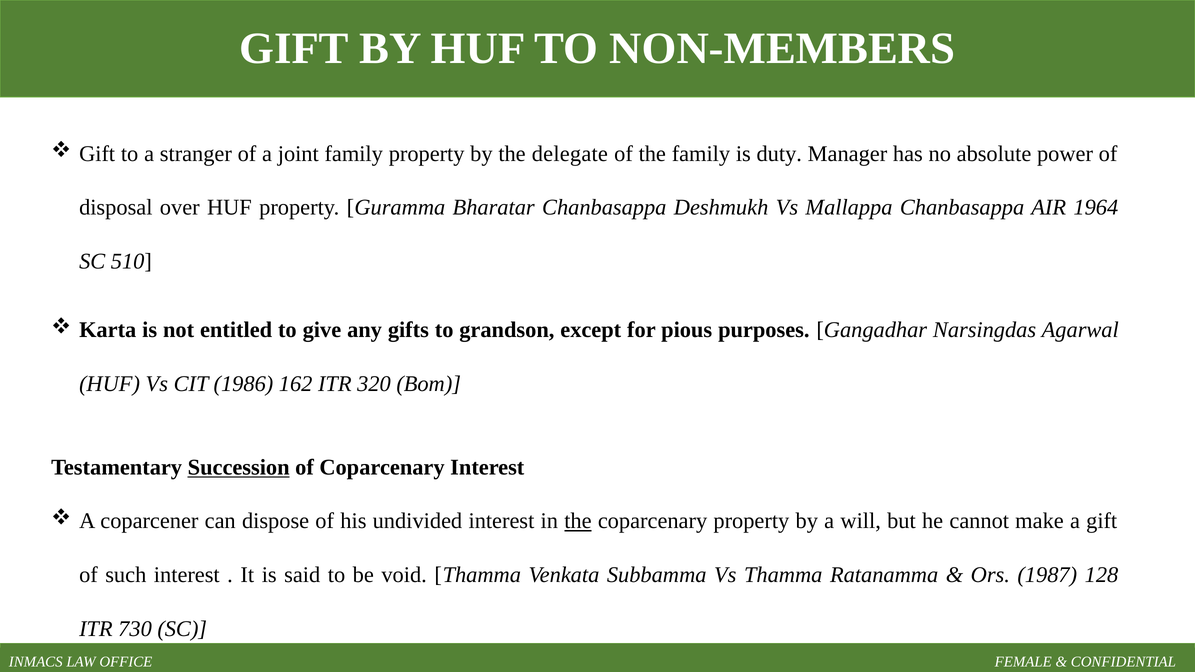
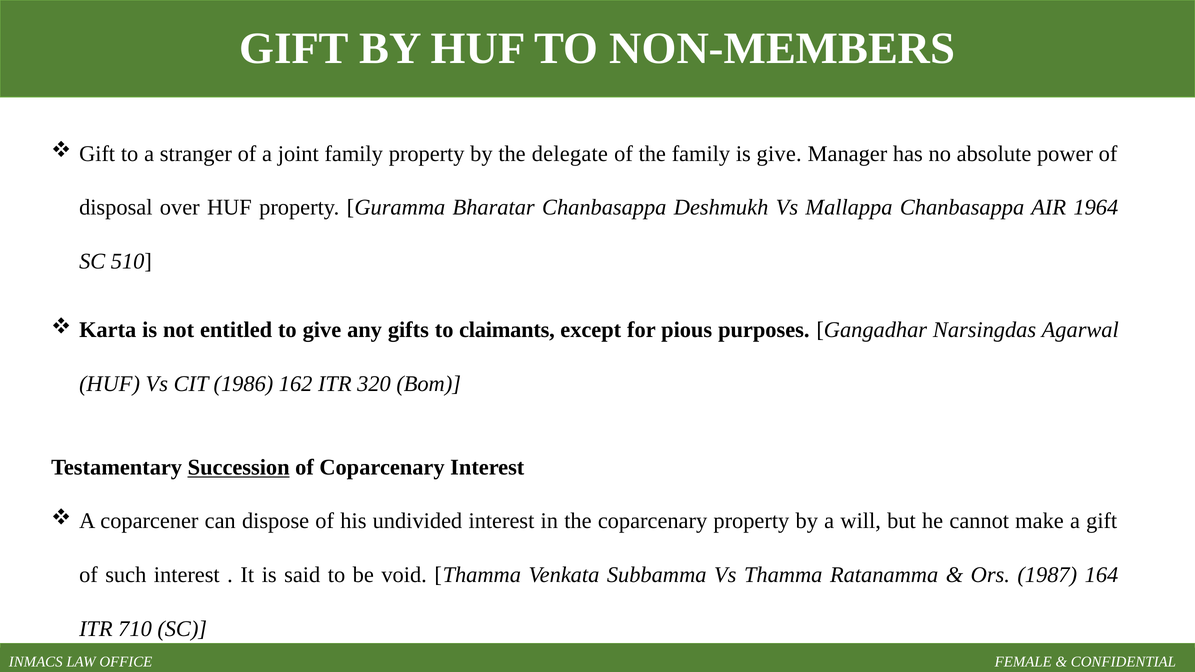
is duty: duty -> give
grandson: grandson -> claimants
the at (578, 521) underline: present -> none
128: 128 -> 164
730: 730 -> 710
